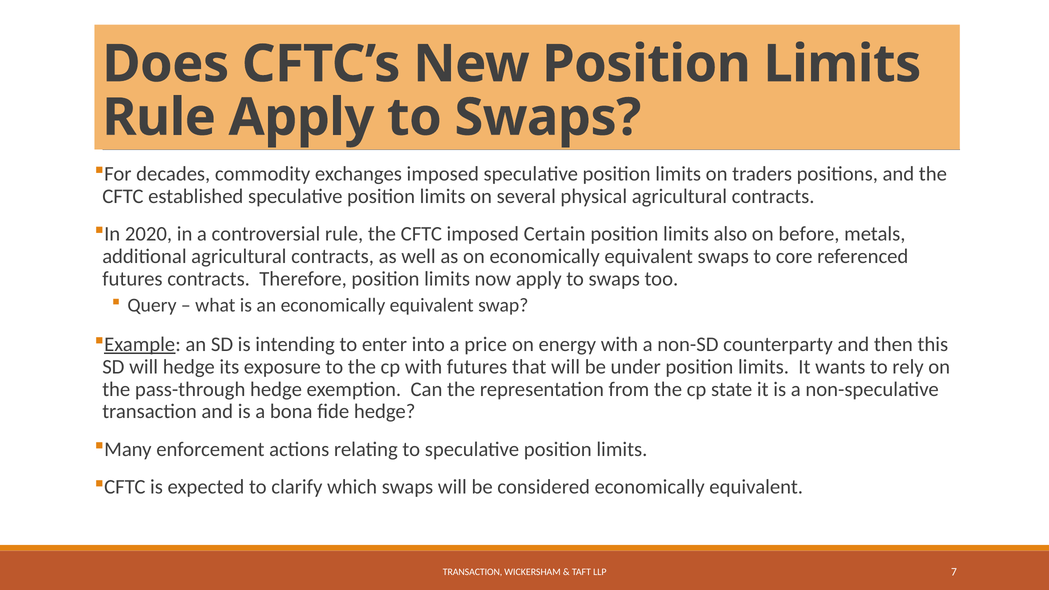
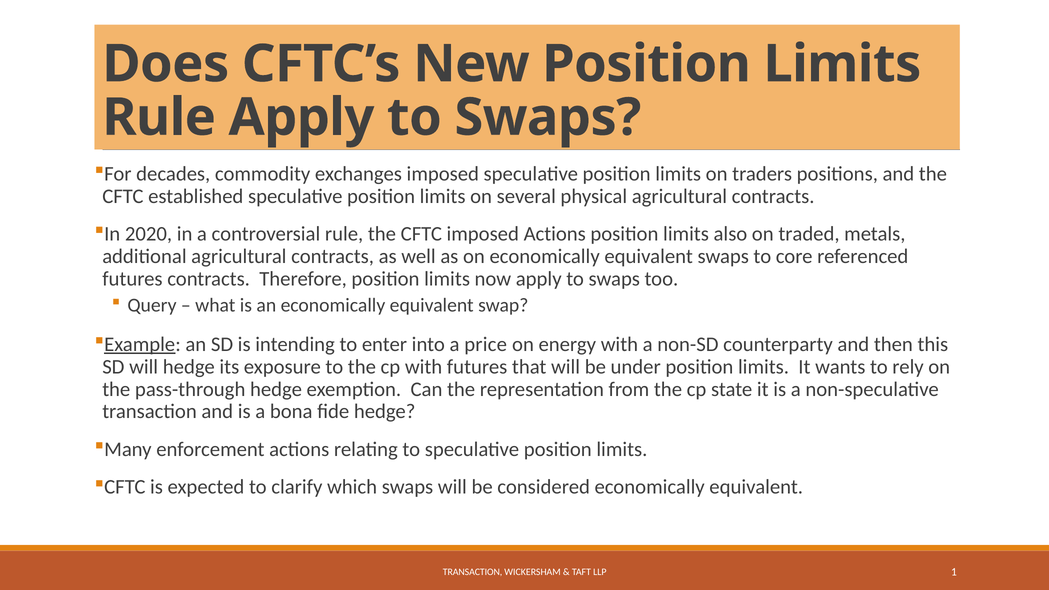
imposed Certain: Certain -> Actions
before: before -> traded
7: 7 -> 1
